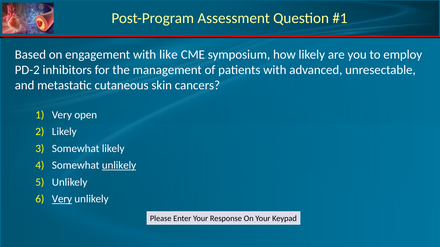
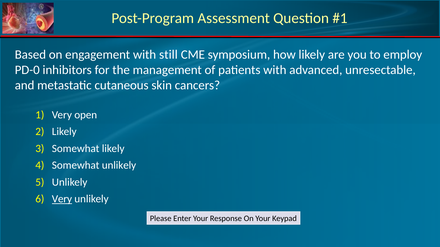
like: like -> still
PD-2: PD-2 -> PD-0
unlikely at (119, 166) underline: present -> none
